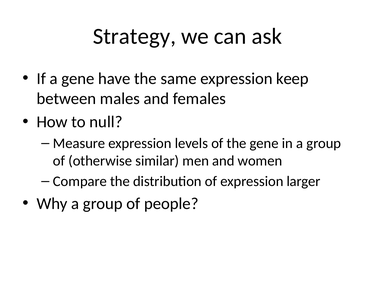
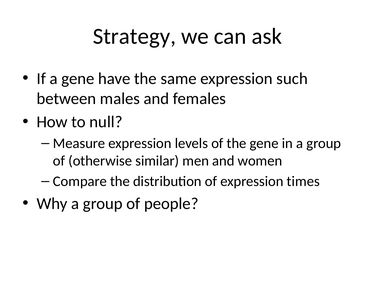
keep: keep -> such
larger: larger -> times
